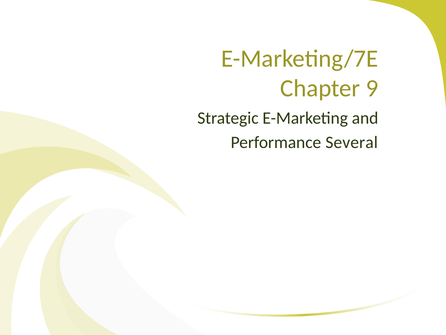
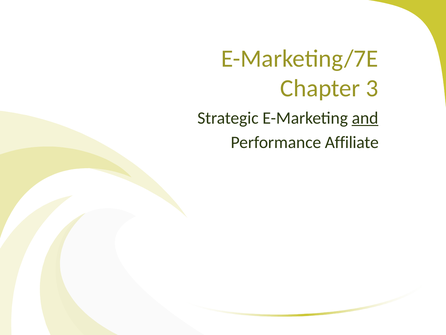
9: 9 -> 3
and underline: none -> present
Several: Several -> Affiliate
